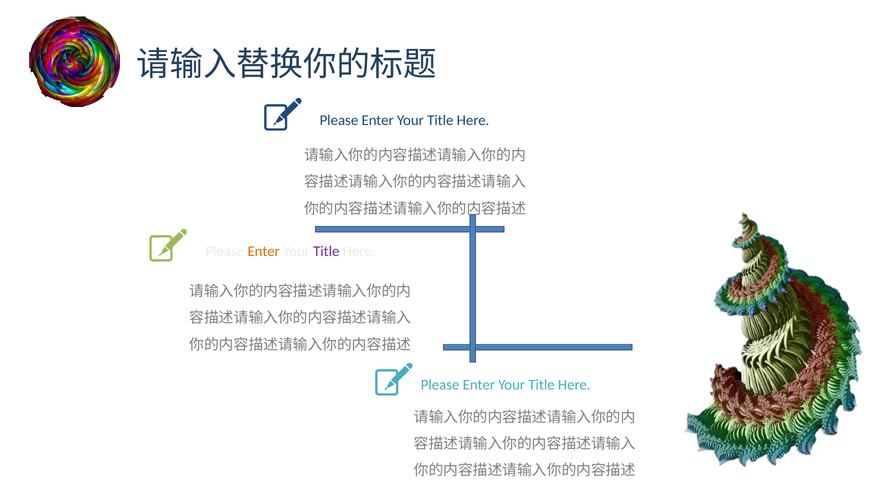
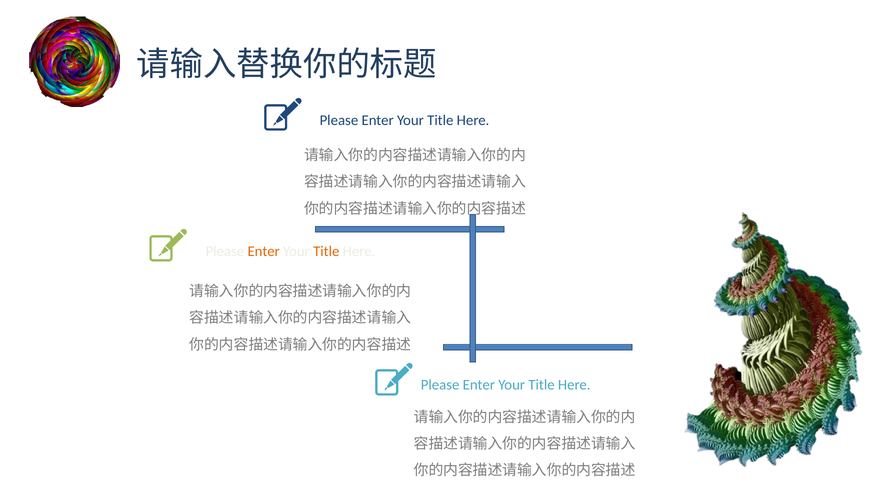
Title at (326, 252) colour: purple -> orange
